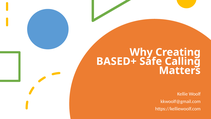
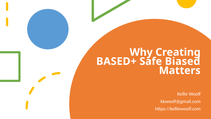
Calling: Calling -> Biased
